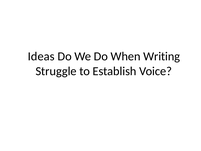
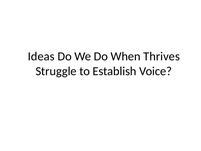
Writing: Writing -> Thrives
